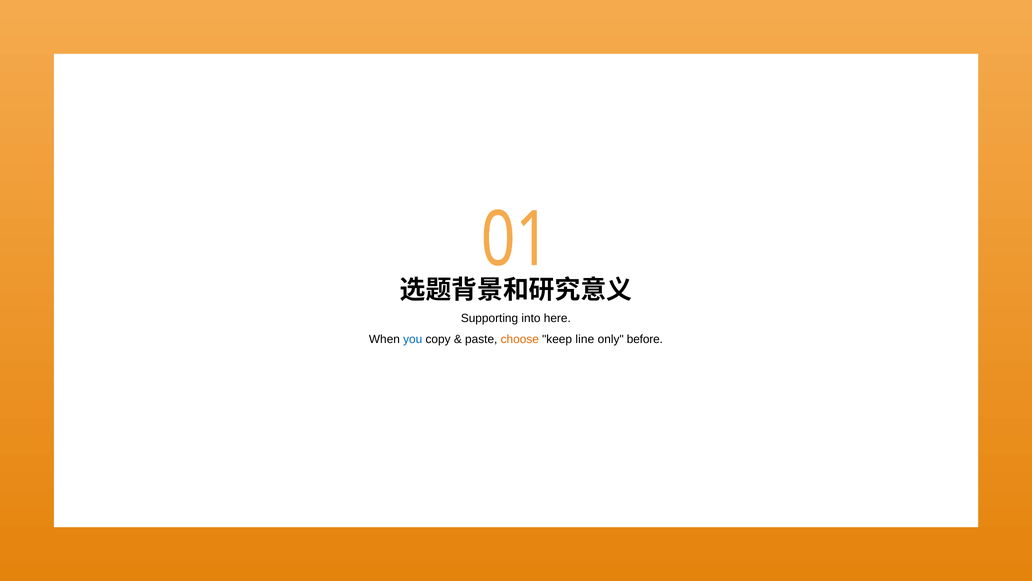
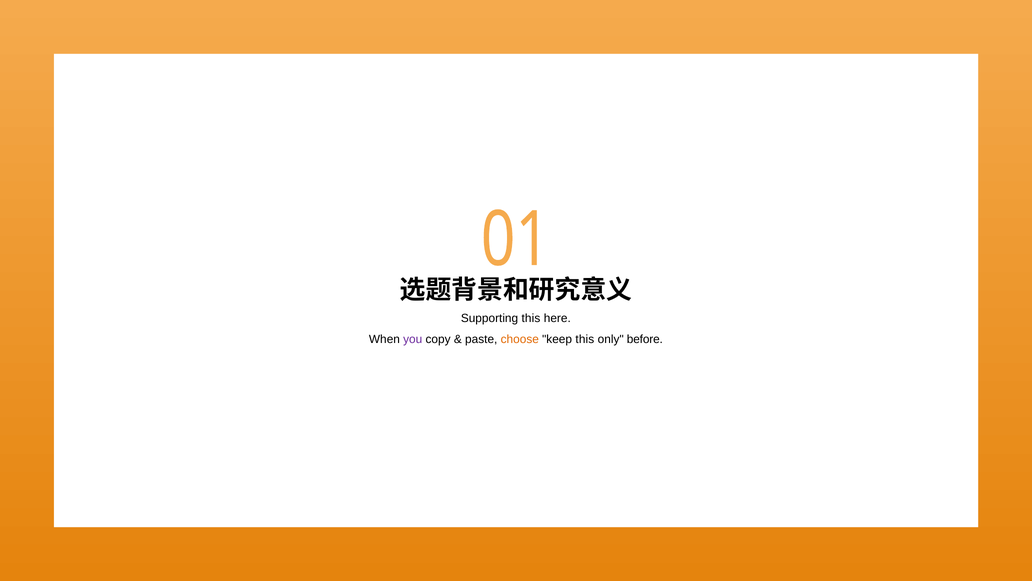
Supporting into: into -> this
you colour: blue -> purple
keep line: line -> this
